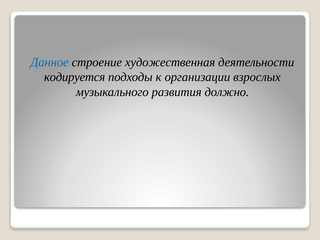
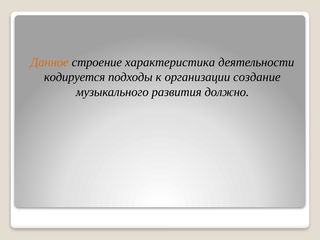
Данное colour: blue -> orange
художественная: художественная -> характеристика
взрослых: взрослых -> создание
